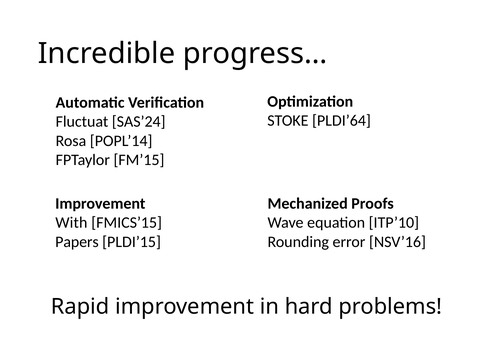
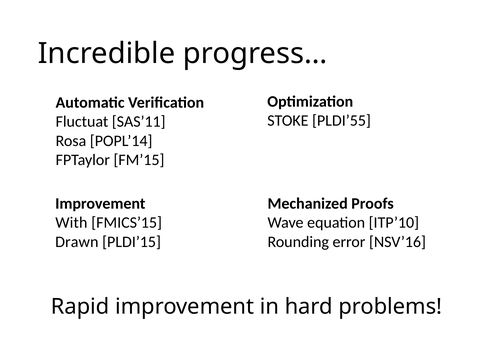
PLDI’64: PLDI’64 -> PLDI’55
SAS’24: SAS’24 -> SAS’11
Papers: Papers -> Drawn
